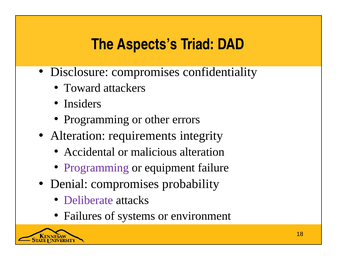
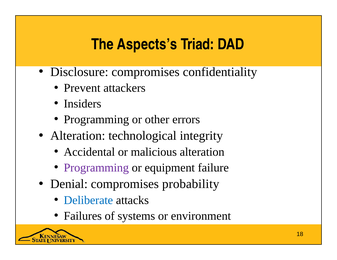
Toward: Toward -> Prevent
requirements: requirements -> technological
Deliberate colour: purple -> blue
